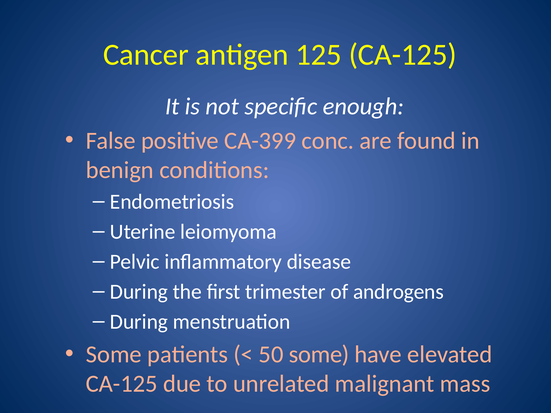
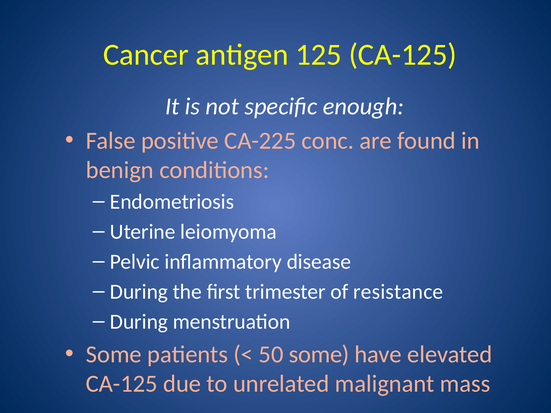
CA-399: CA-399 -> CA-225
androgens: androgens -> resistance
